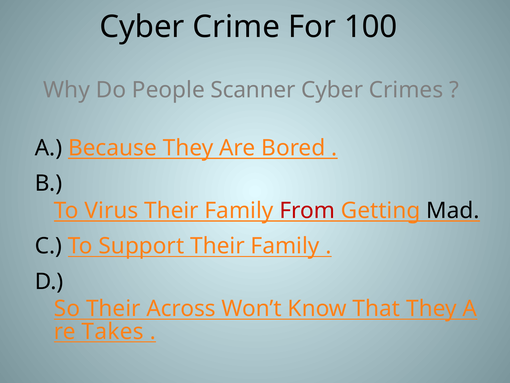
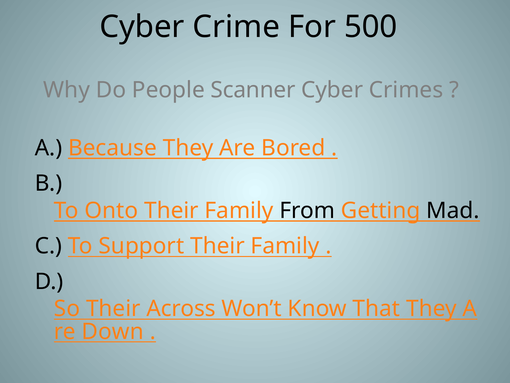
100: 100 -> 500
Virus: Virus -> Onto
From colour: red -> black
Takes: Takes -> Down
